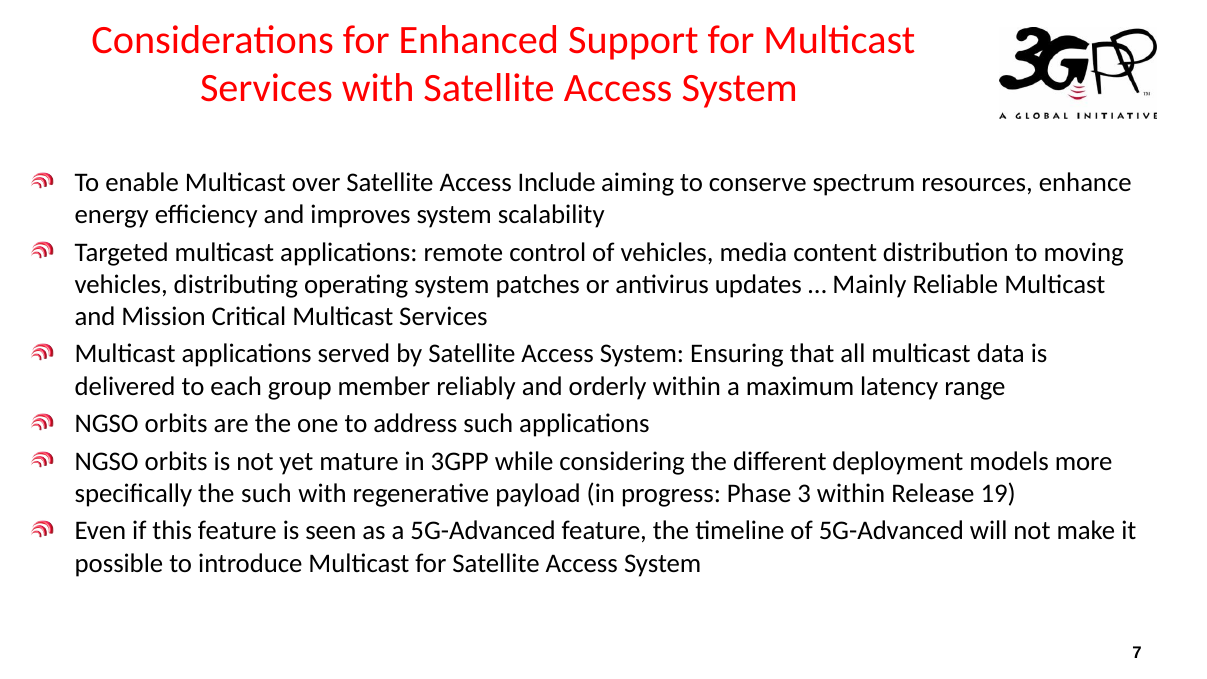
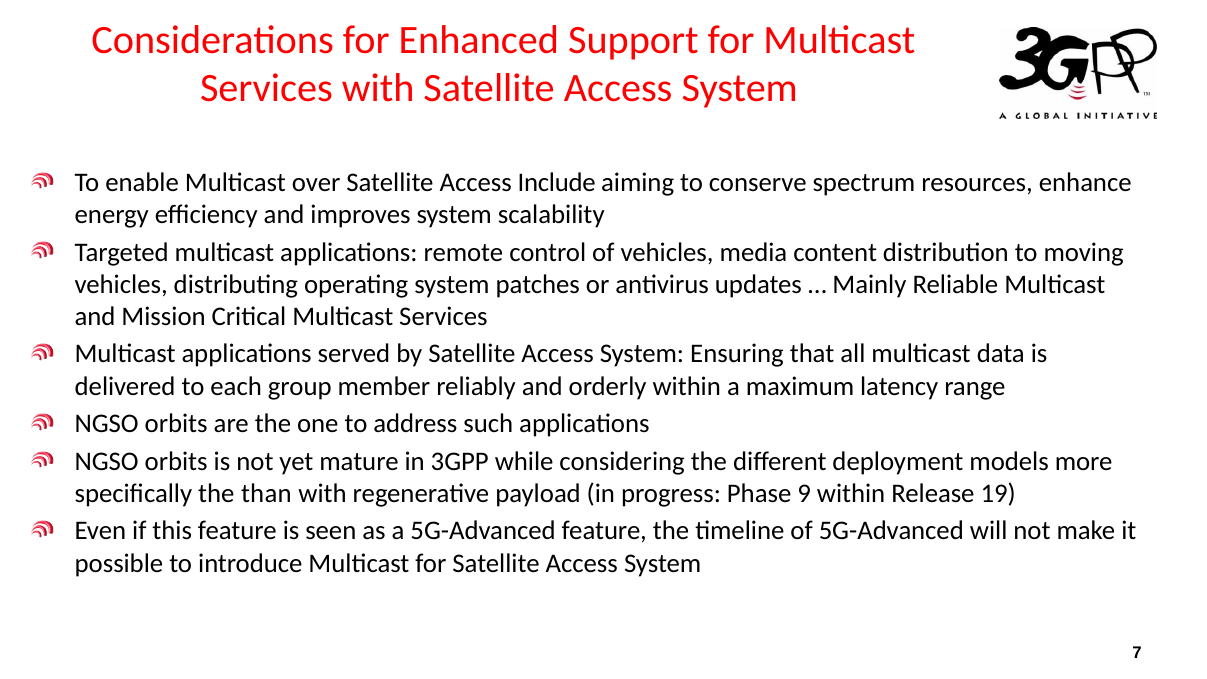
the such: such -> than
3: 3 -> 9
